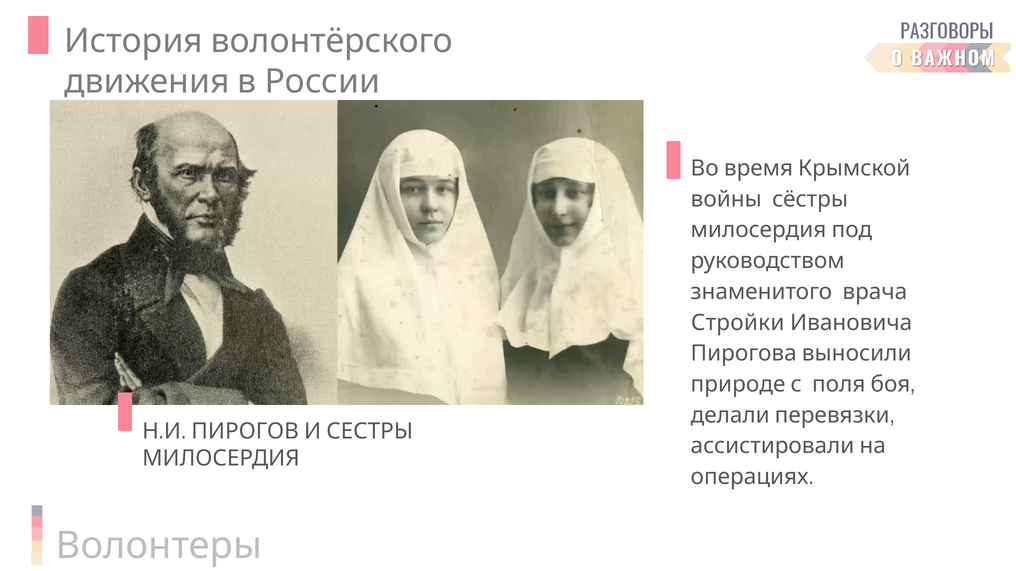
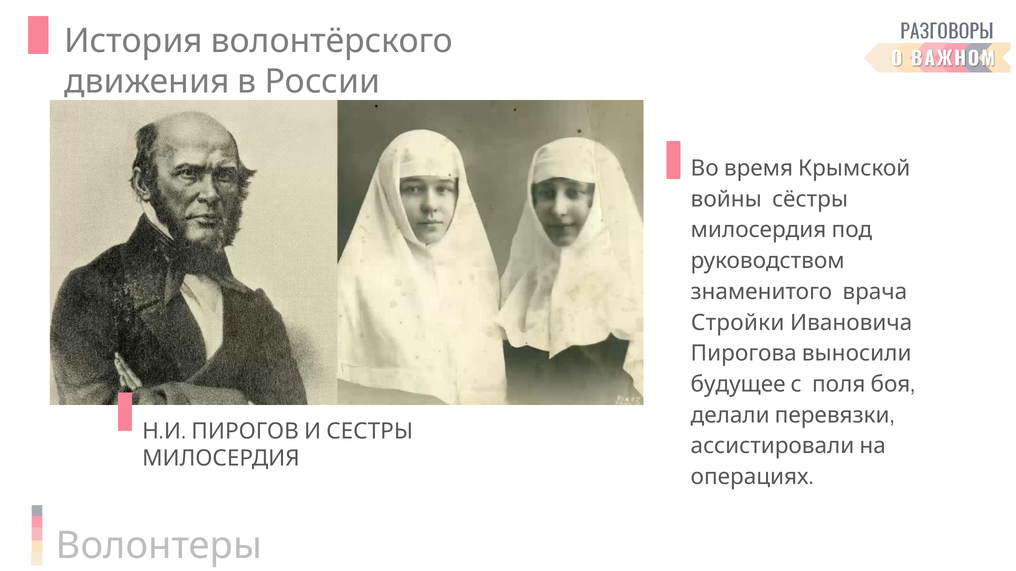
природе: природе -> будущее
